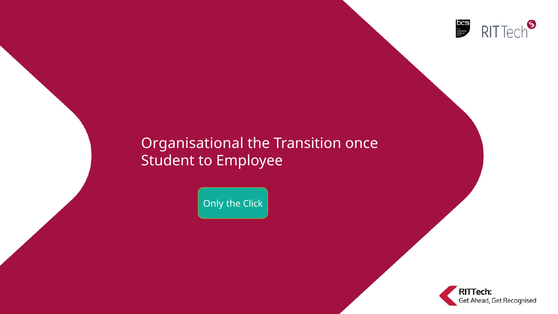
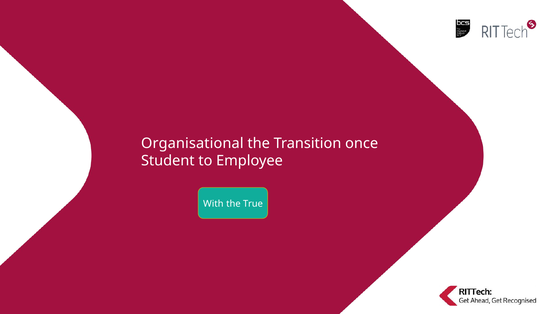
Only: Only -> With
Click: Click -> True
